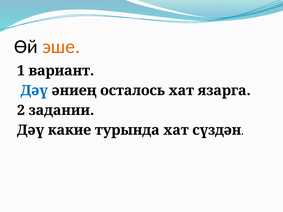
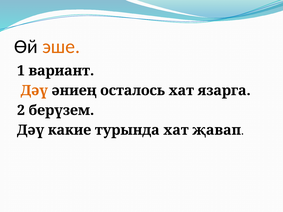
Дәү at (34, 91) colour: blue -> orange
задании: задании -> берүзем
сүздән: сүздән -> җавап
